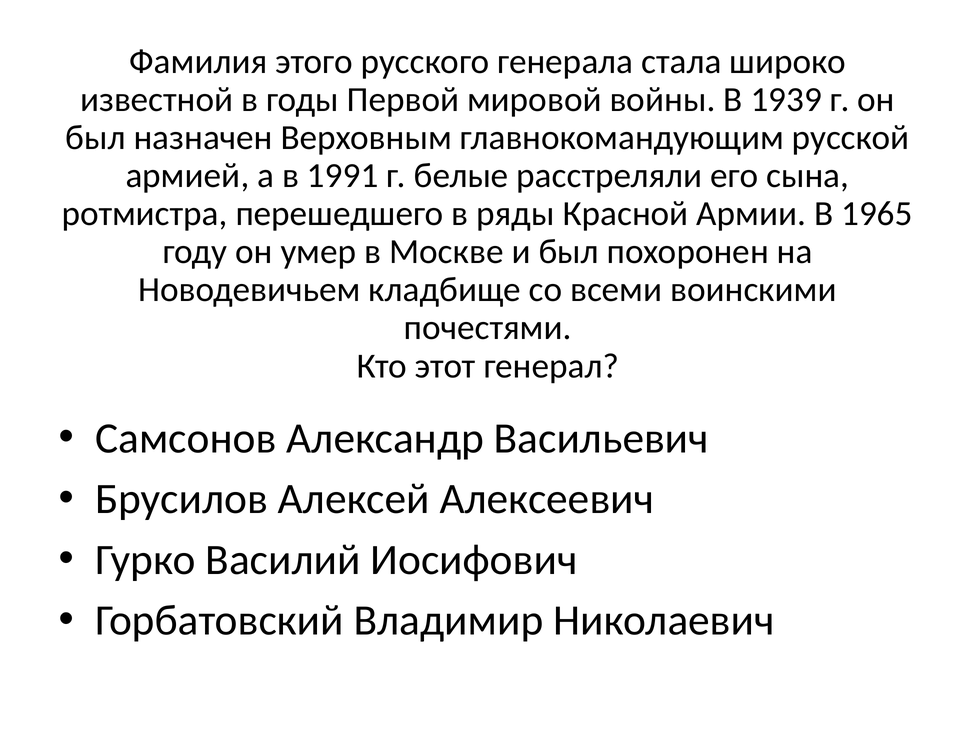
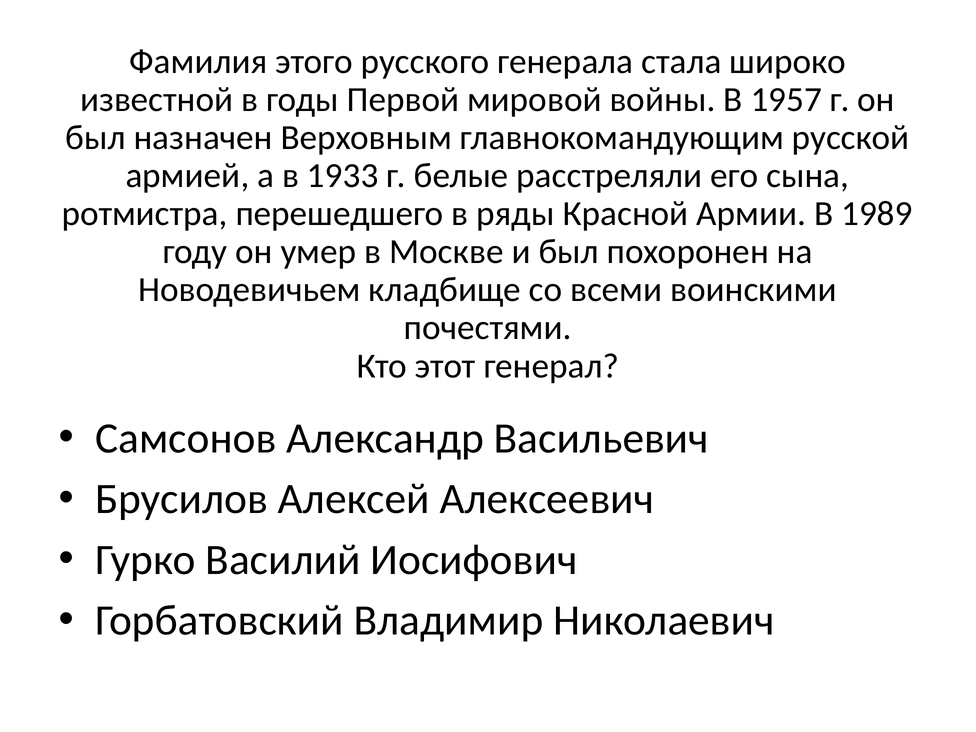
1939: 1939 -> 1957
1991: 1991 -> 1933
1965: 1965 -> 1989
